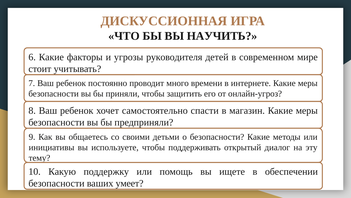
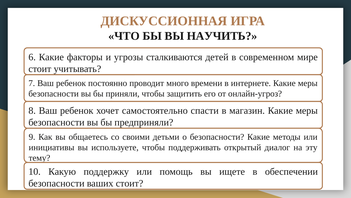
руководителя: руководителя -> сталкиваются
ваших умеет: умеет -> стоит
